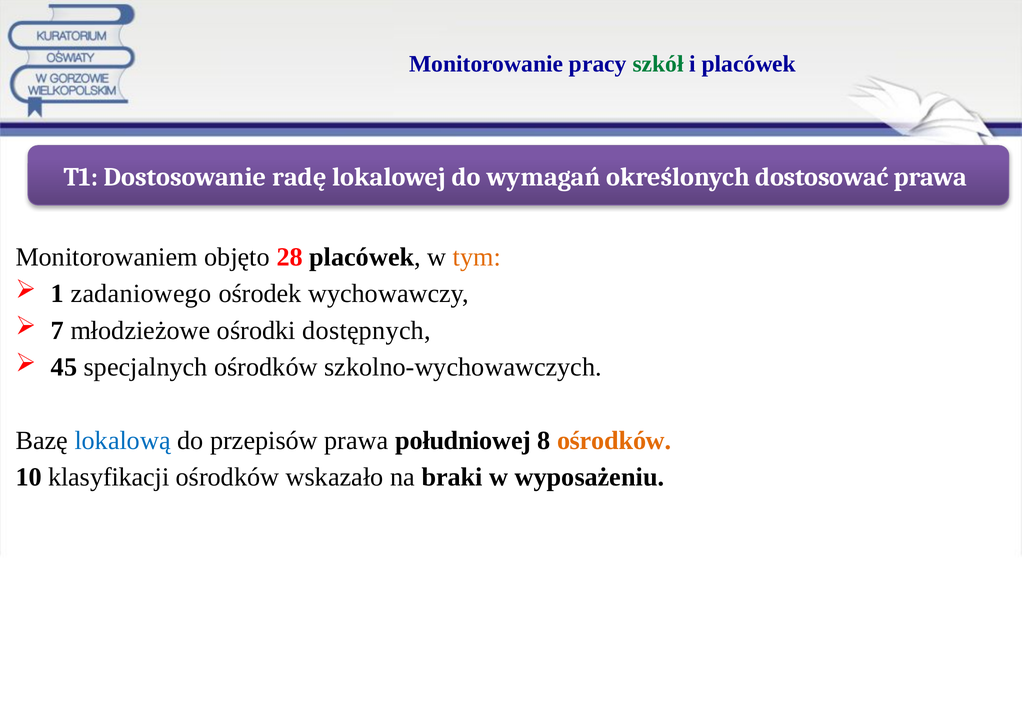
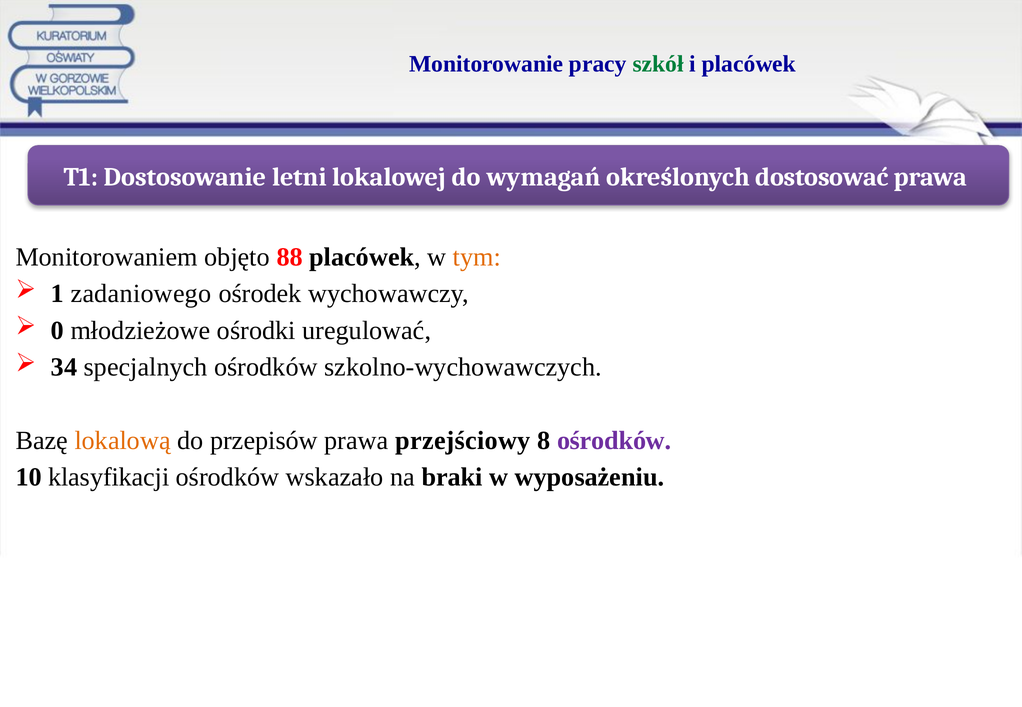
radę: radę -> letni
28: 28 -> 88
7: 7 -> 0
dostępnych: dostępnych -> uregulować
45: 45 -> 34
lokalową colour: blue -> orange
południowej: południowej -> przejściowy
ośrodków at (614, 441) colour: orange -> purple
